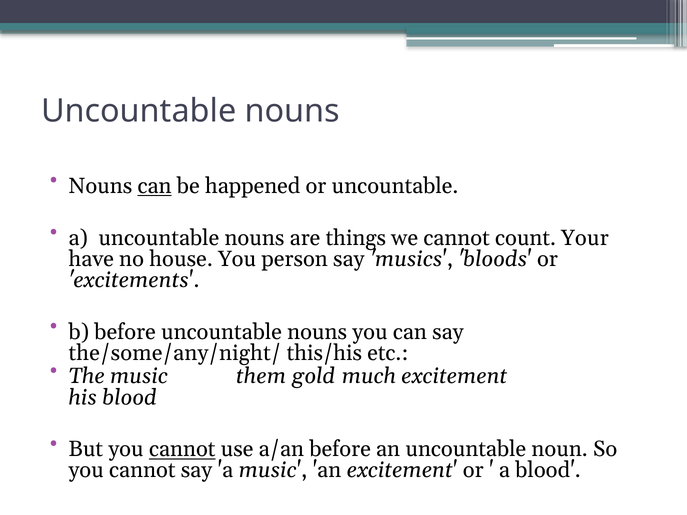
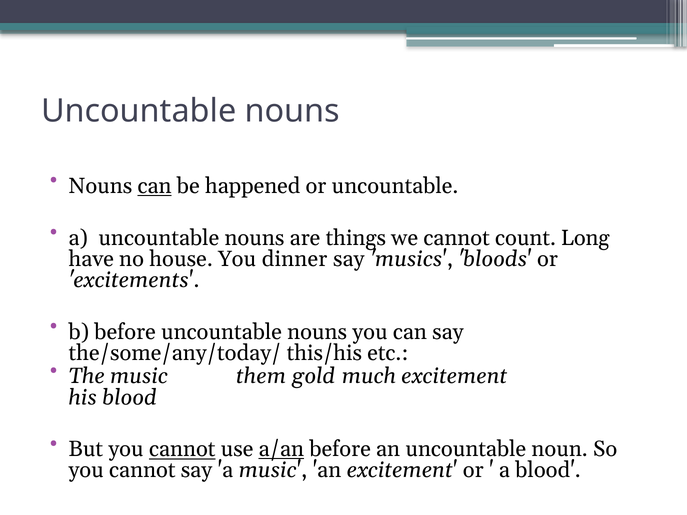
Your: Your -> Long
person: person -> dinner
the/some/any/night/: the/some/any/night/ -> the/some/any/today/
a/an underline: none -> present
